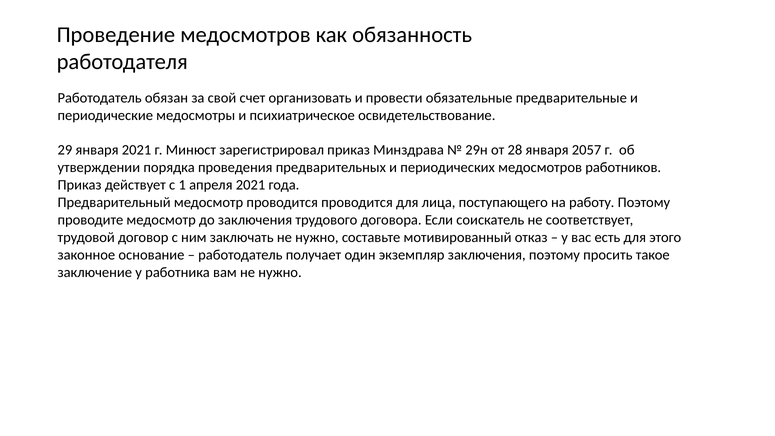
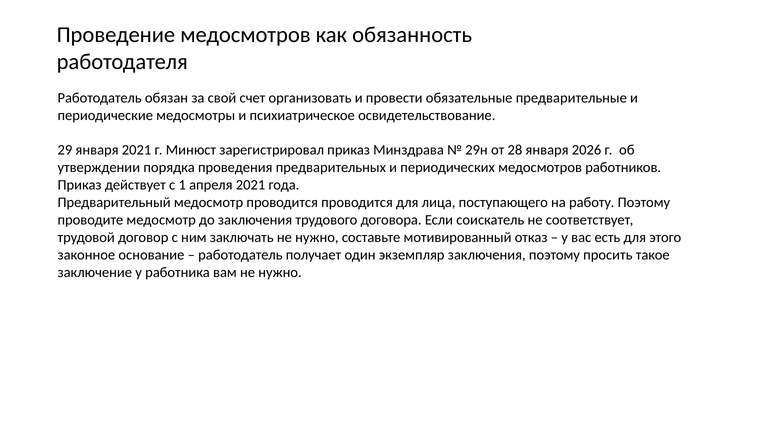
2057: 2057 -> 2026
